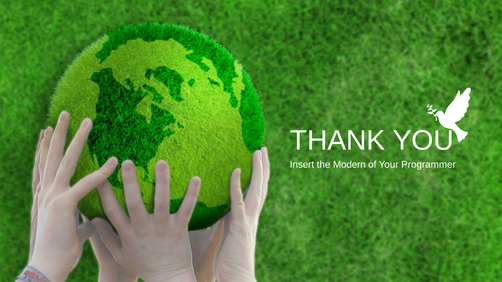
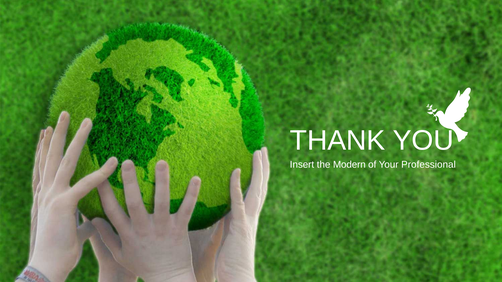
Programmer: Programmer -> Professional
